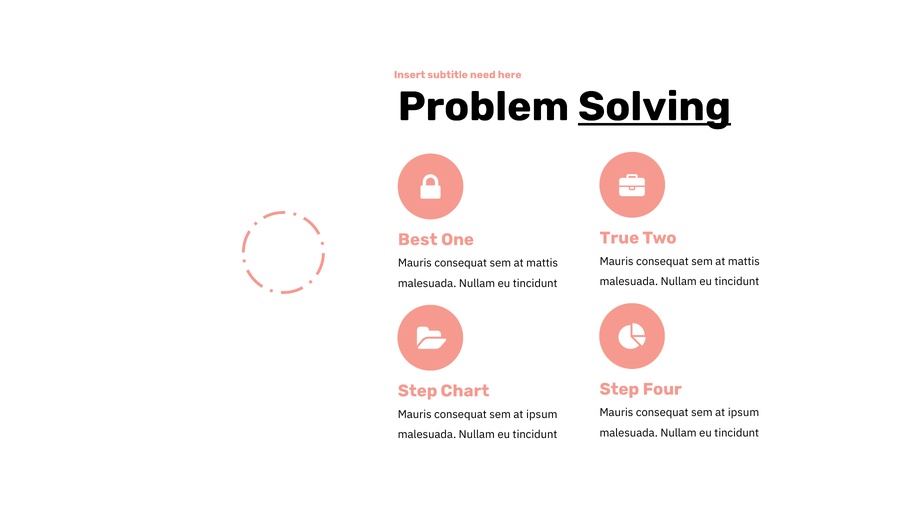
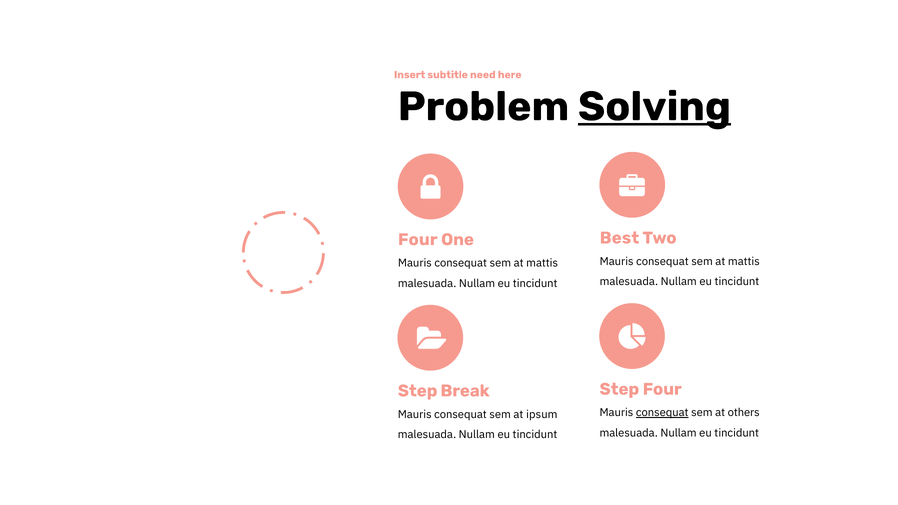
True: True -> Best
Best at (418, 240): Best -> Four
Chart: Chart -> Break
consequat at (662, 413) underline: none -> present
ipsum at (744, 413): ipsum -> others
